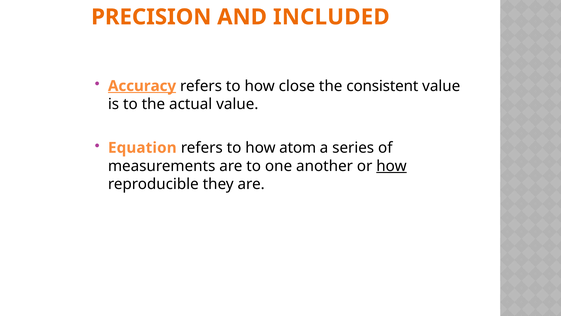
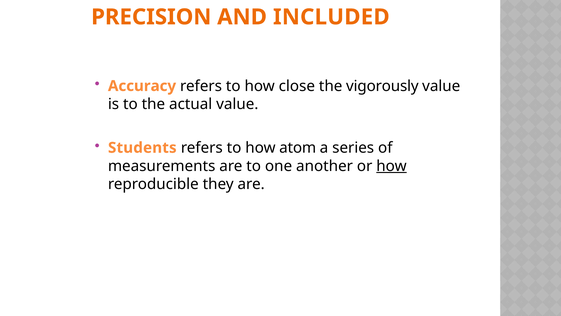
Accuracy underline: present -> none
consistent: consistent -> vigorously
Equation: Equation -> Students
